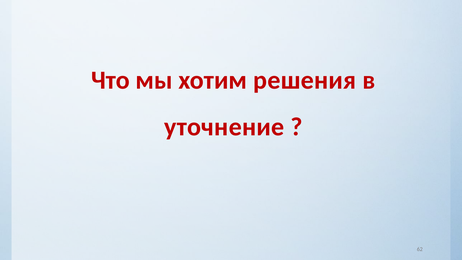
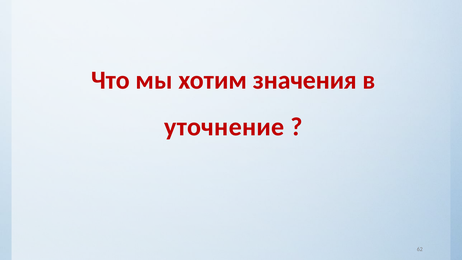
решения: решения -> значения
